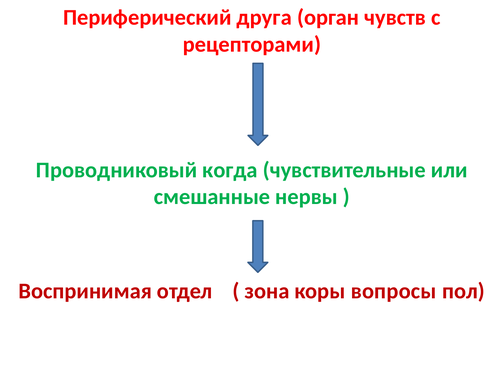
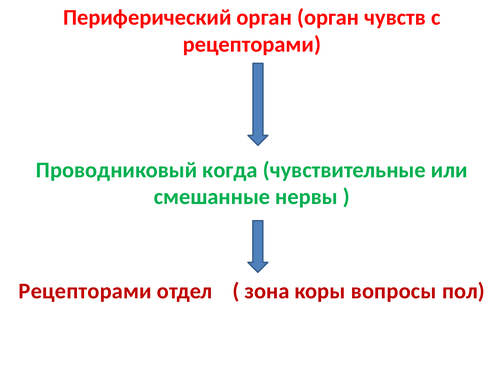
Периферический друга: друга -> орган
Воспринимая at (85, 291): Воспринимая -> Рецепторами
